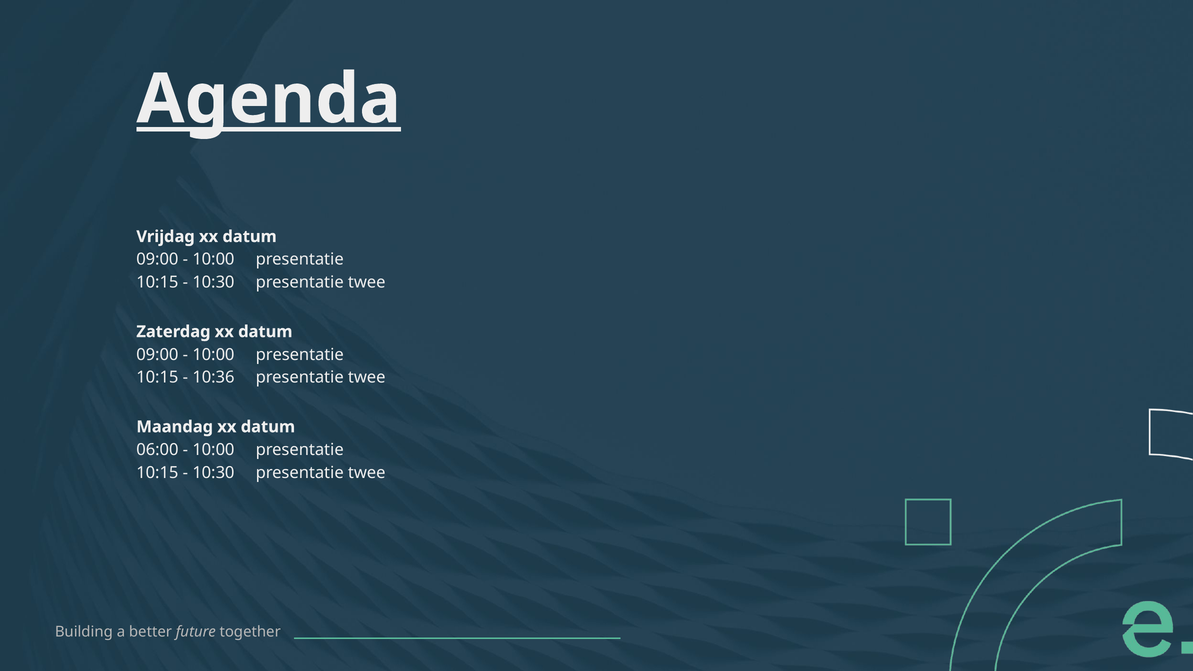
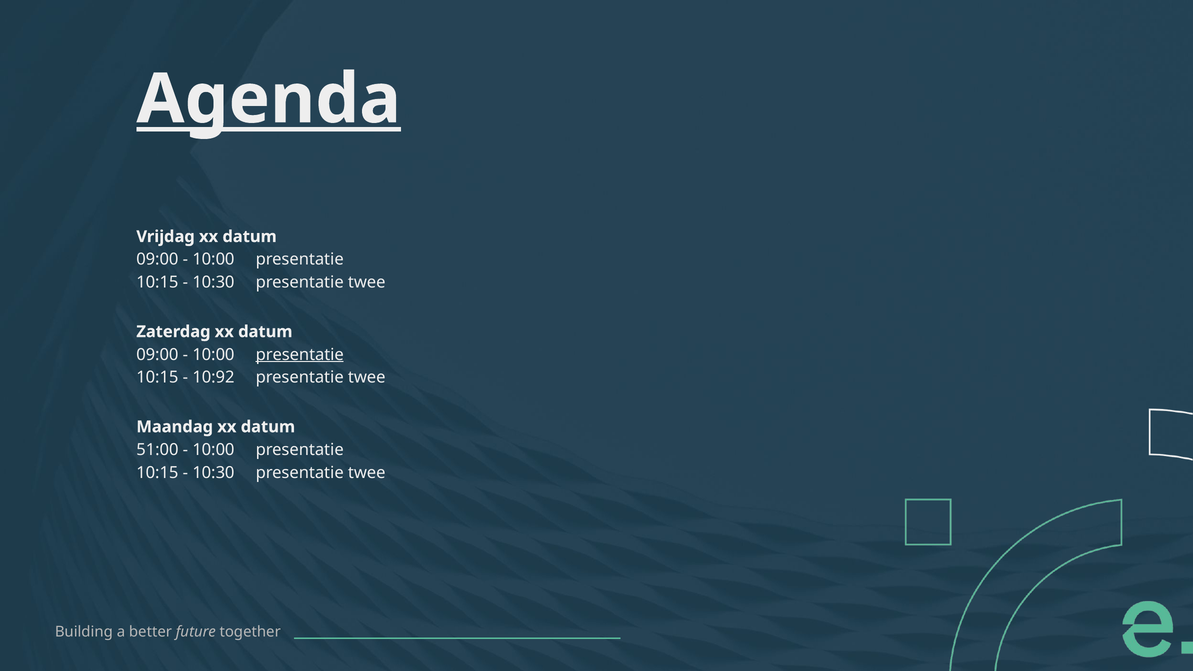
presentatie at (300, 355) underline: none -> present
10:36: 10:36 -> 10:92
06:00: 06:00 -> 51:00
